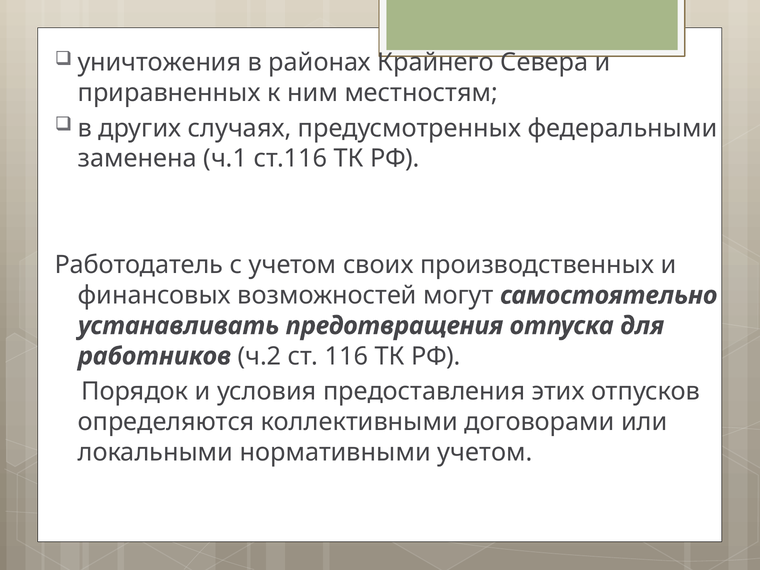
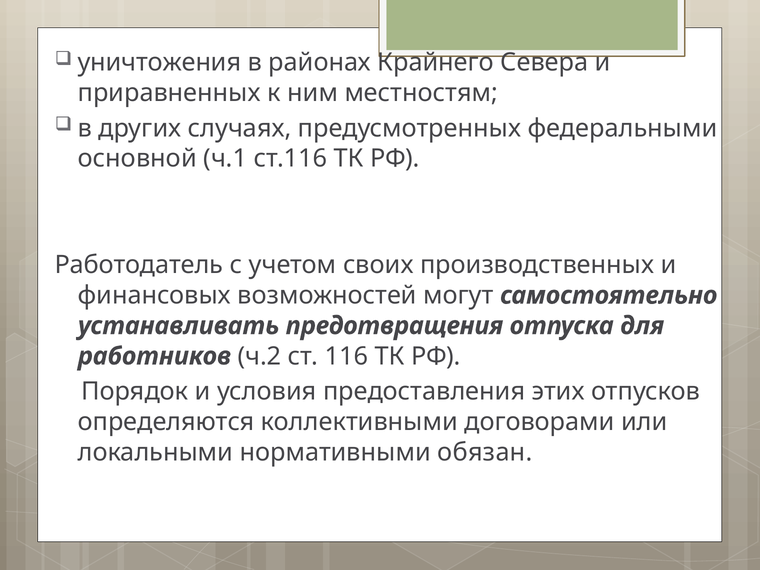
заменена: заменена -> основной
нормативными учетом: учетом -> обязан
